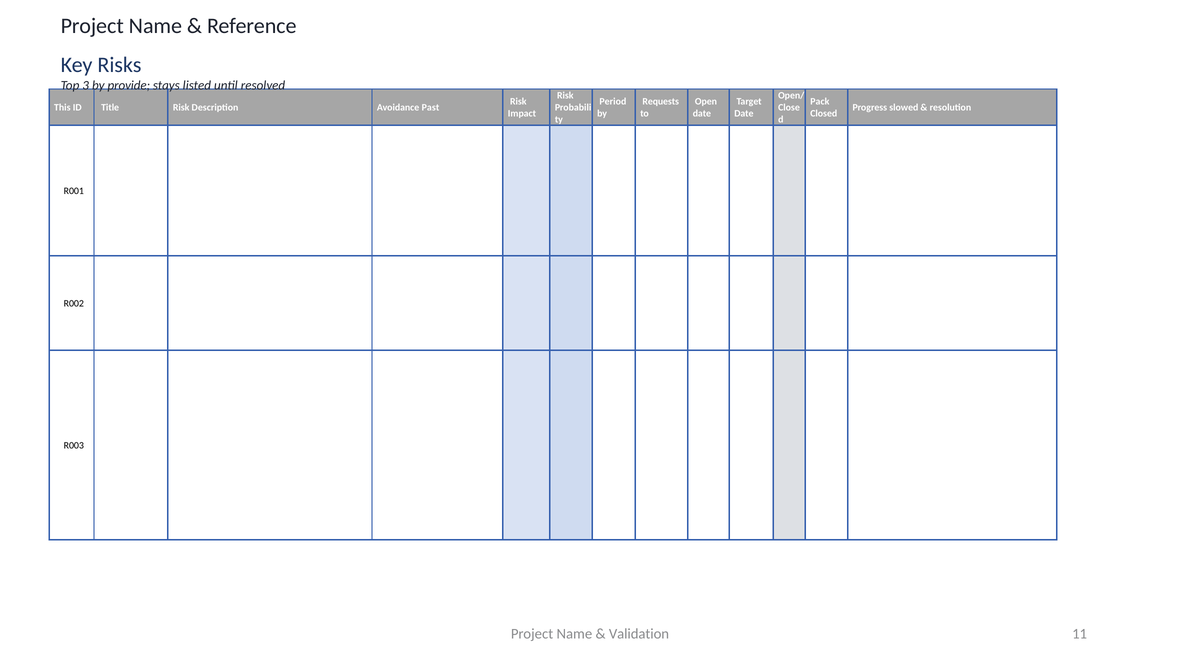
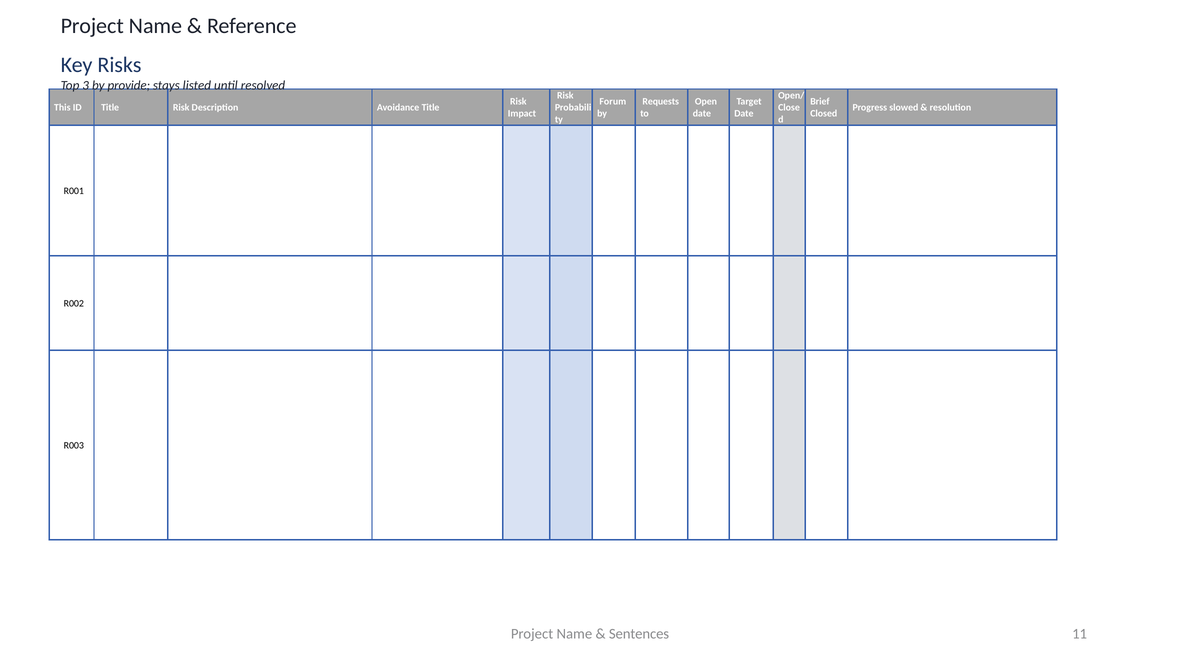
Period: Period -> Forum
Pack: Pack -> Brief
Avoidance Past: Past -> Title
Validation: Validation -> Sentences
